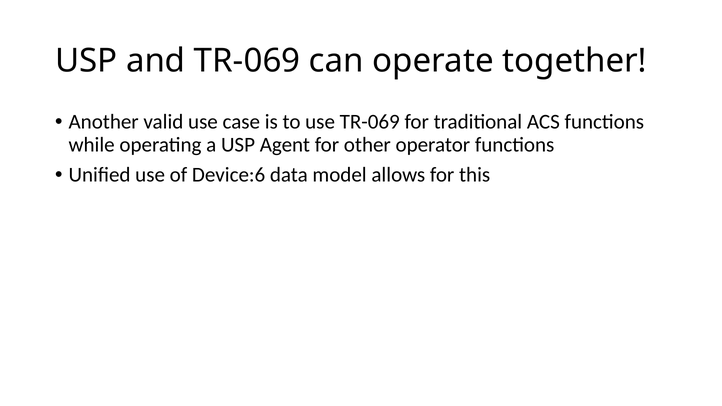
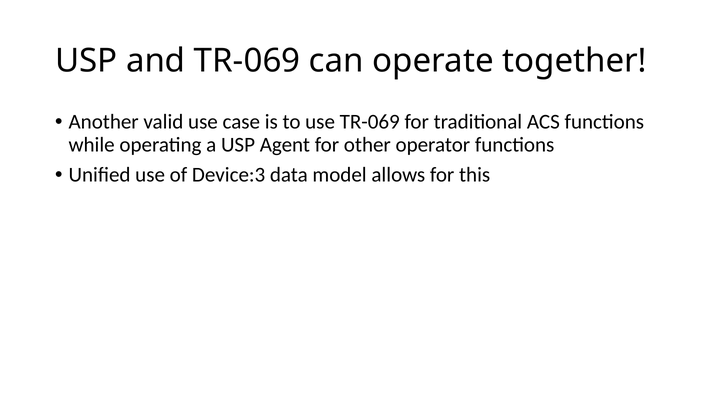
Device:6: Device:6 -> Device:3
